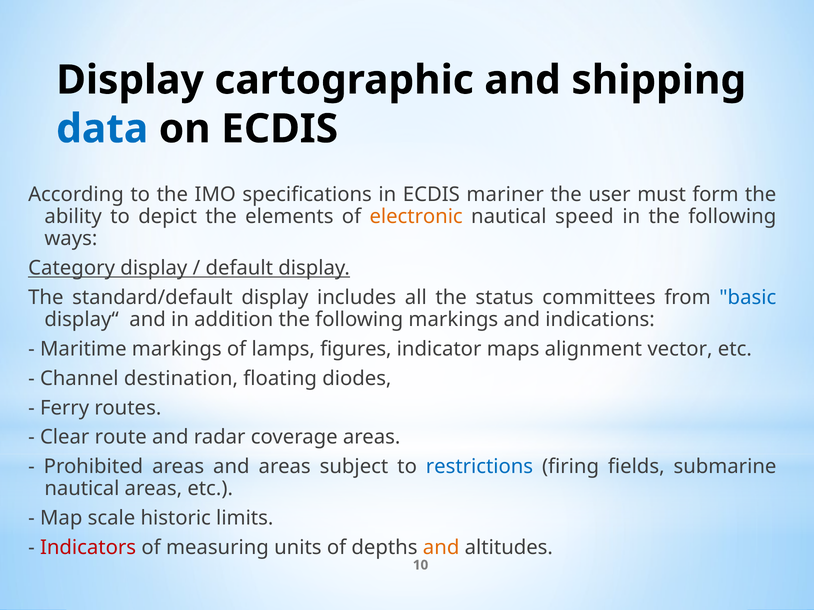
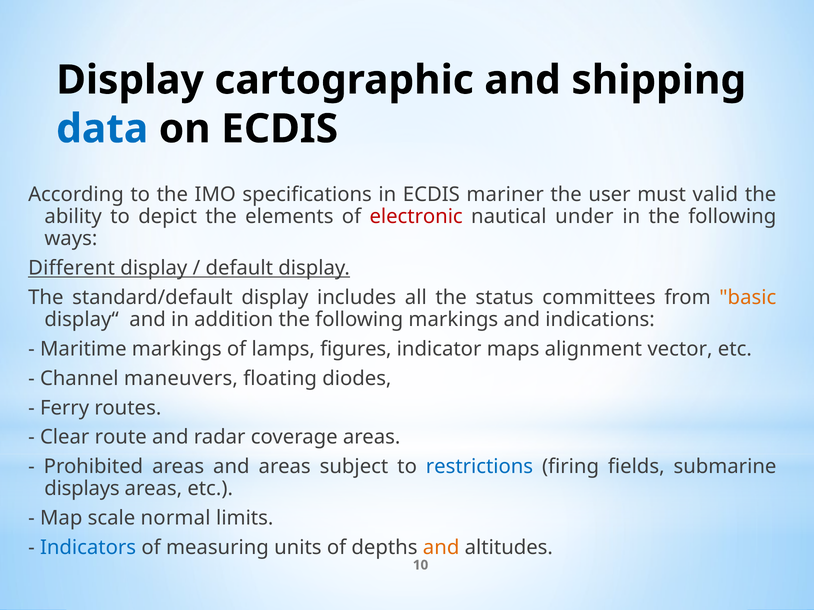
form: form -> valid
electronic colour: orange -> red
speed: speed -> under
Category: Category -> Different
basic colour: blue -> orange
destination: destination -> maneuvers
nautical at (82, 489): nautical -> displays
historic: historic -> normal
Indicators colour: red -> blue
